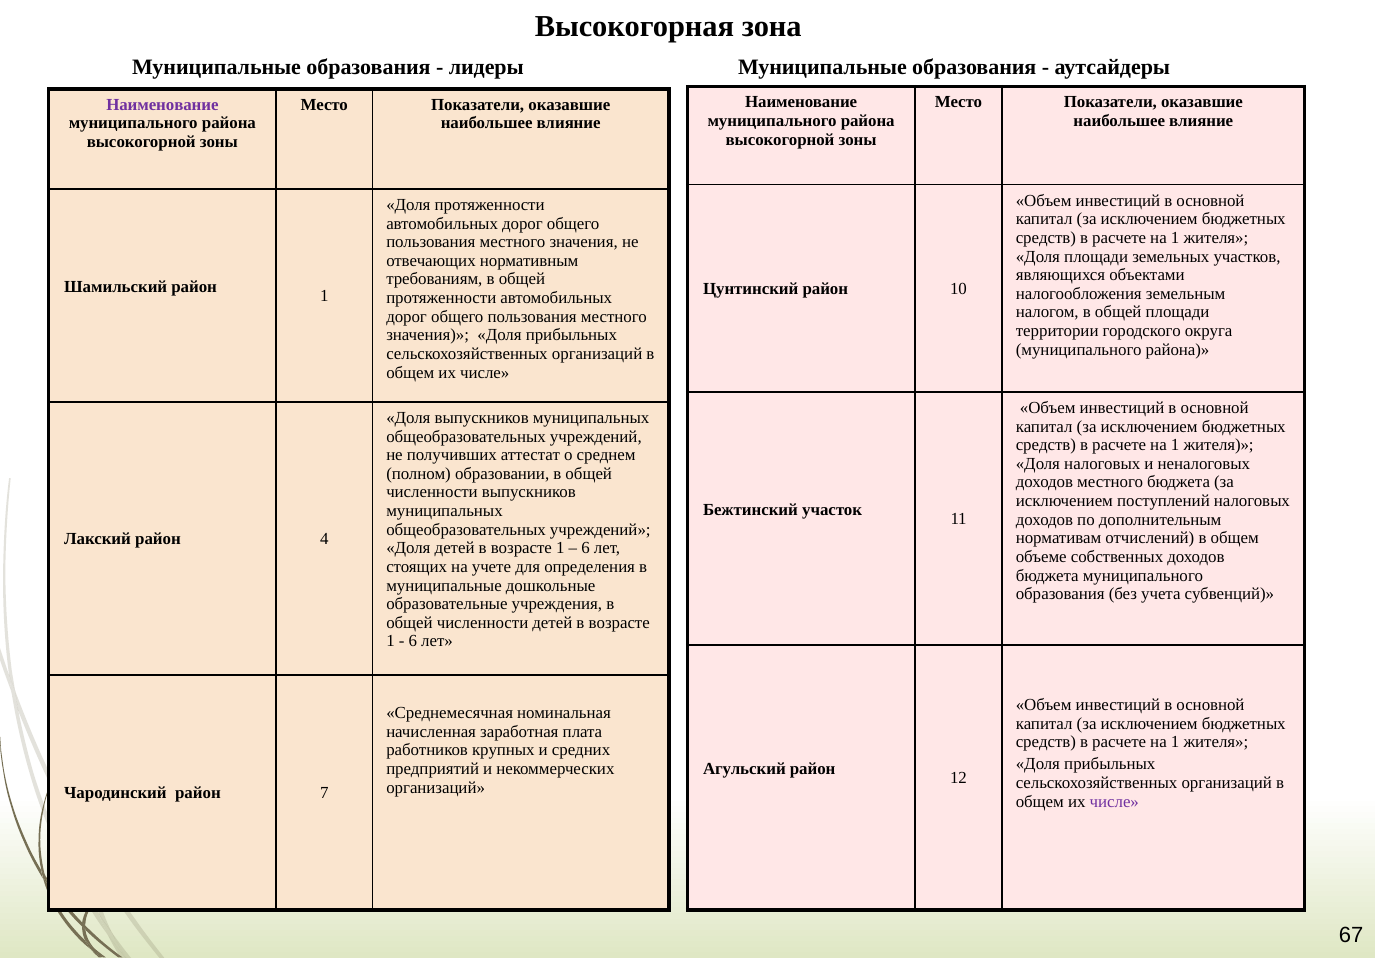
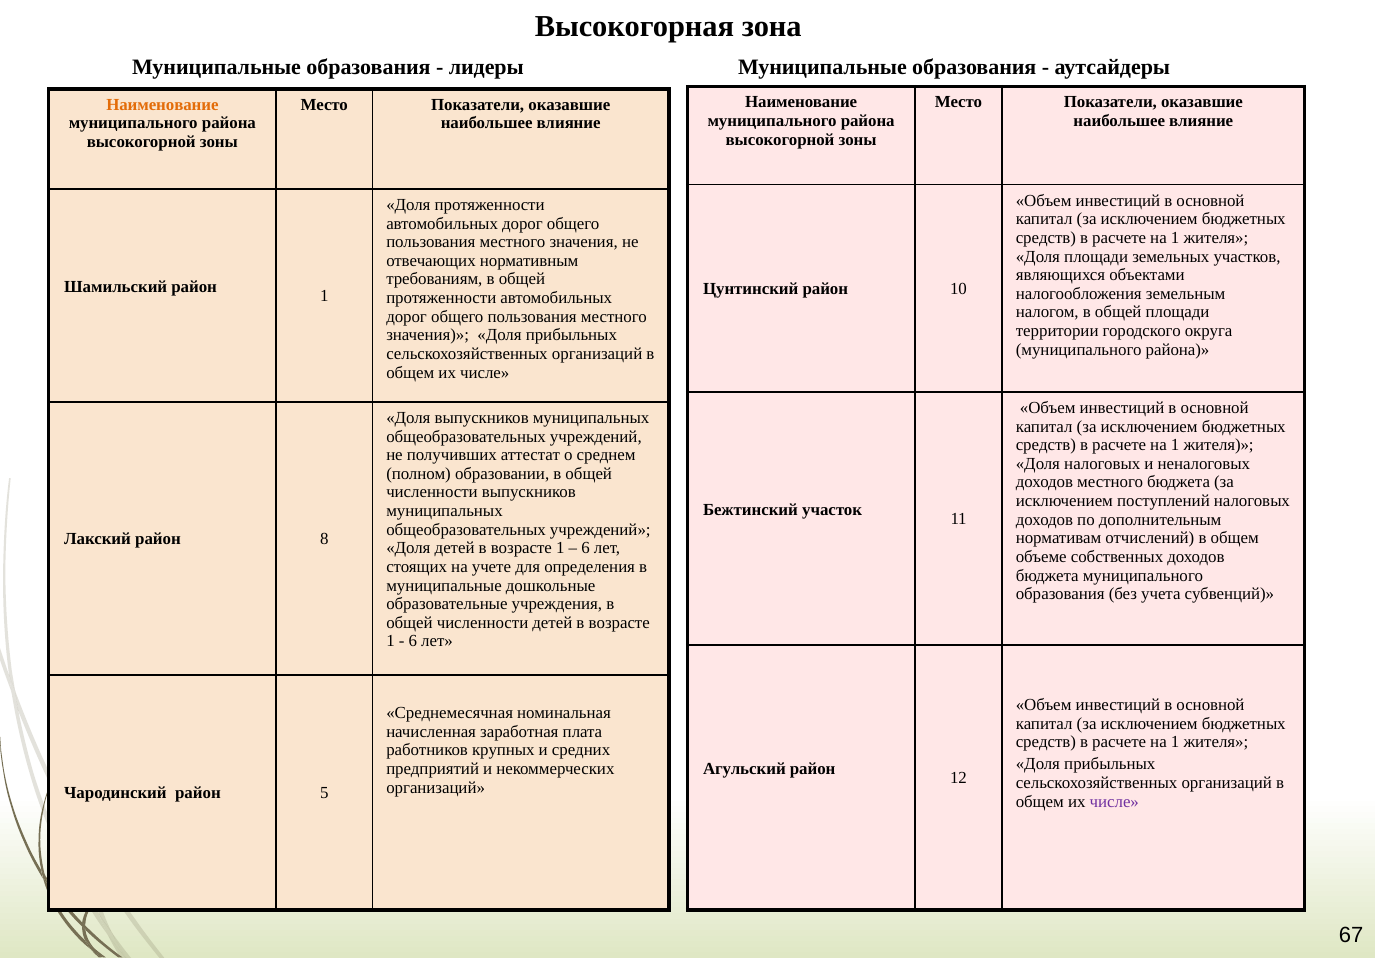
Наименование at (162, 105) colour: purple -> orange
4: 4 -> 8
7: 7 -> 5
